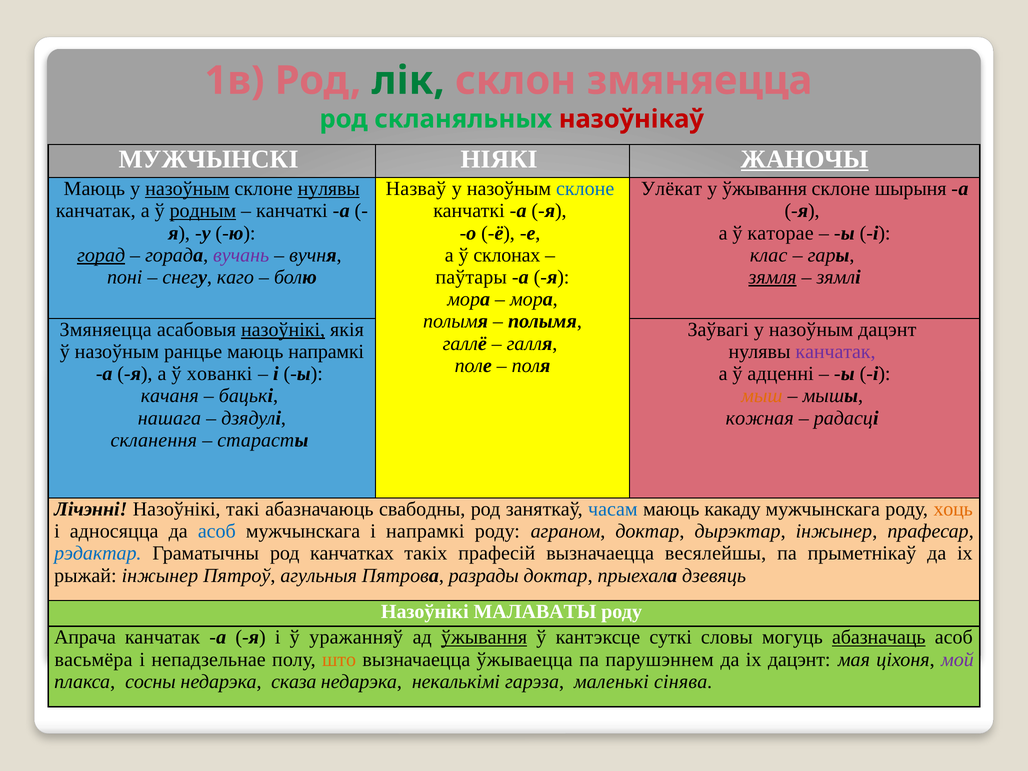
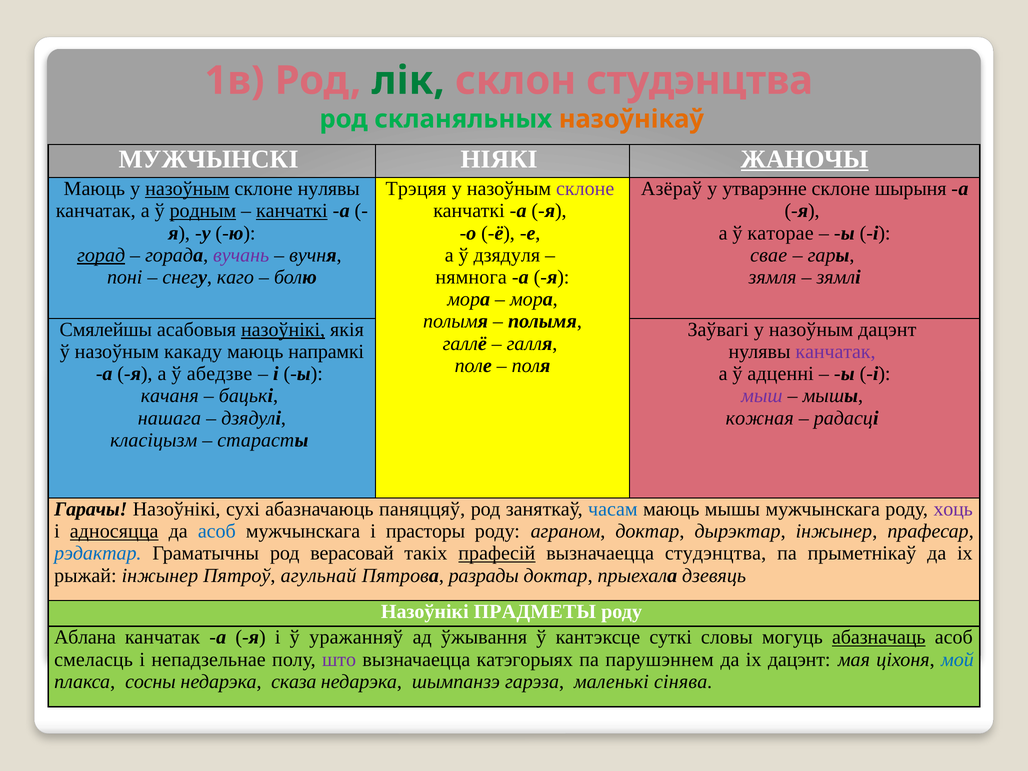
склон змяняецца: змяняецца -> студэнцтва
назоўнікаў colour: red -> orange
нулявы at (329, 189) underline: present -> none
Назваў: Назваў -> Трэцяя
склоне at (585, 189) colour: blue -> purple
Улёкат: Улёкат -> Азёраў
у ўжывання: ўжывання -> утварэнне
канчаткі at (292, 211) underline: none -> present
склонах: склонах -> дзядуля
клас: клас -> свае
паўтары: паўтары -> нямнога
зямля underline: present -> none
Змяняецца at (106, 330): Змяняецца -> Смялейшы
ранцье: ранцье -> какаду
хованкі: хованкі -> абедзве
мыш colour: orange -> purple
скланення: скланення -> класіцызм
Лічэнні: Лічэнні -> Гарачы
такі: такі -> сухі
свабодны: свабодны -> паняццяў
маюць какаду: какаду -> мышы
хоць colour: orange -> purple
адносяцца underline: none -> present
і напрамкі: напрамкі -> прасторы
канчатках: канчатках -> верасовай
прафесій underline: none -> present
вызначаецца весялейшы: весялейшы -> студэнцтва
агульныя: агульныя -> агульнай
МАЛАВАТЫ: МАЛАВАТЫ -> ПРАДМЕТЫ
Апрача: Апрача -> Аблана
ўжывання at (484, 637) underline: present -> none
васьмёра: васьмёра -> смеласць
што colour: orange -> purple
ўжываецца: ўжываецца -> катэгорыях
мой colour: purple -> blue
некалькімі: некалькімі -> шымпанзэ
